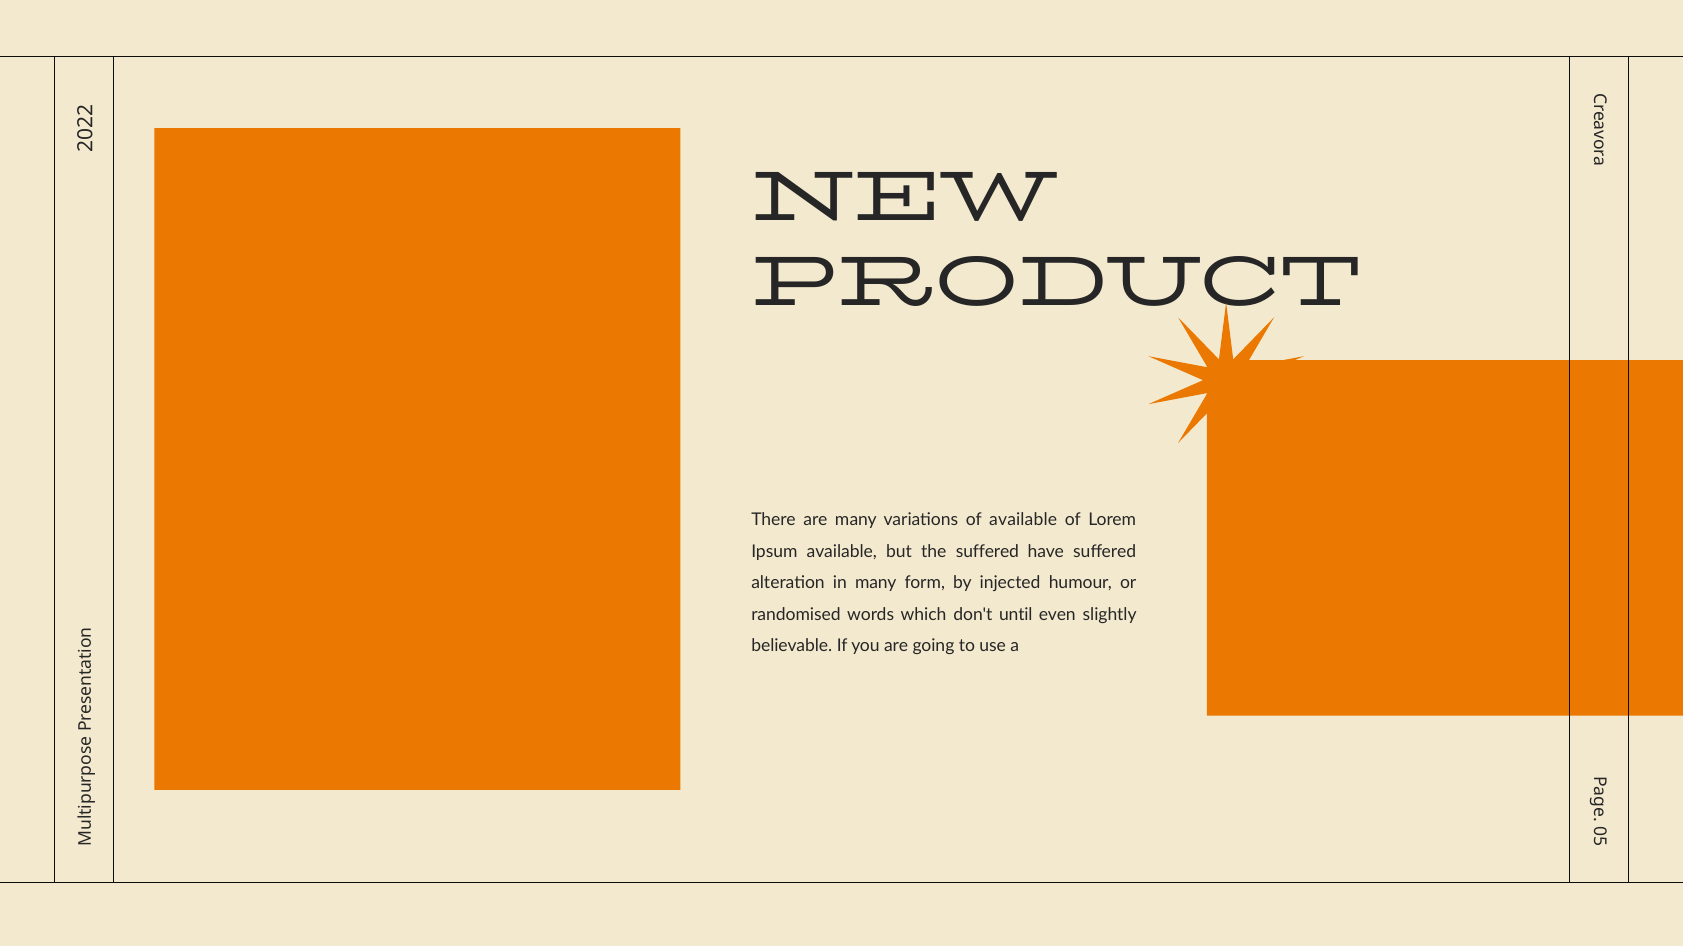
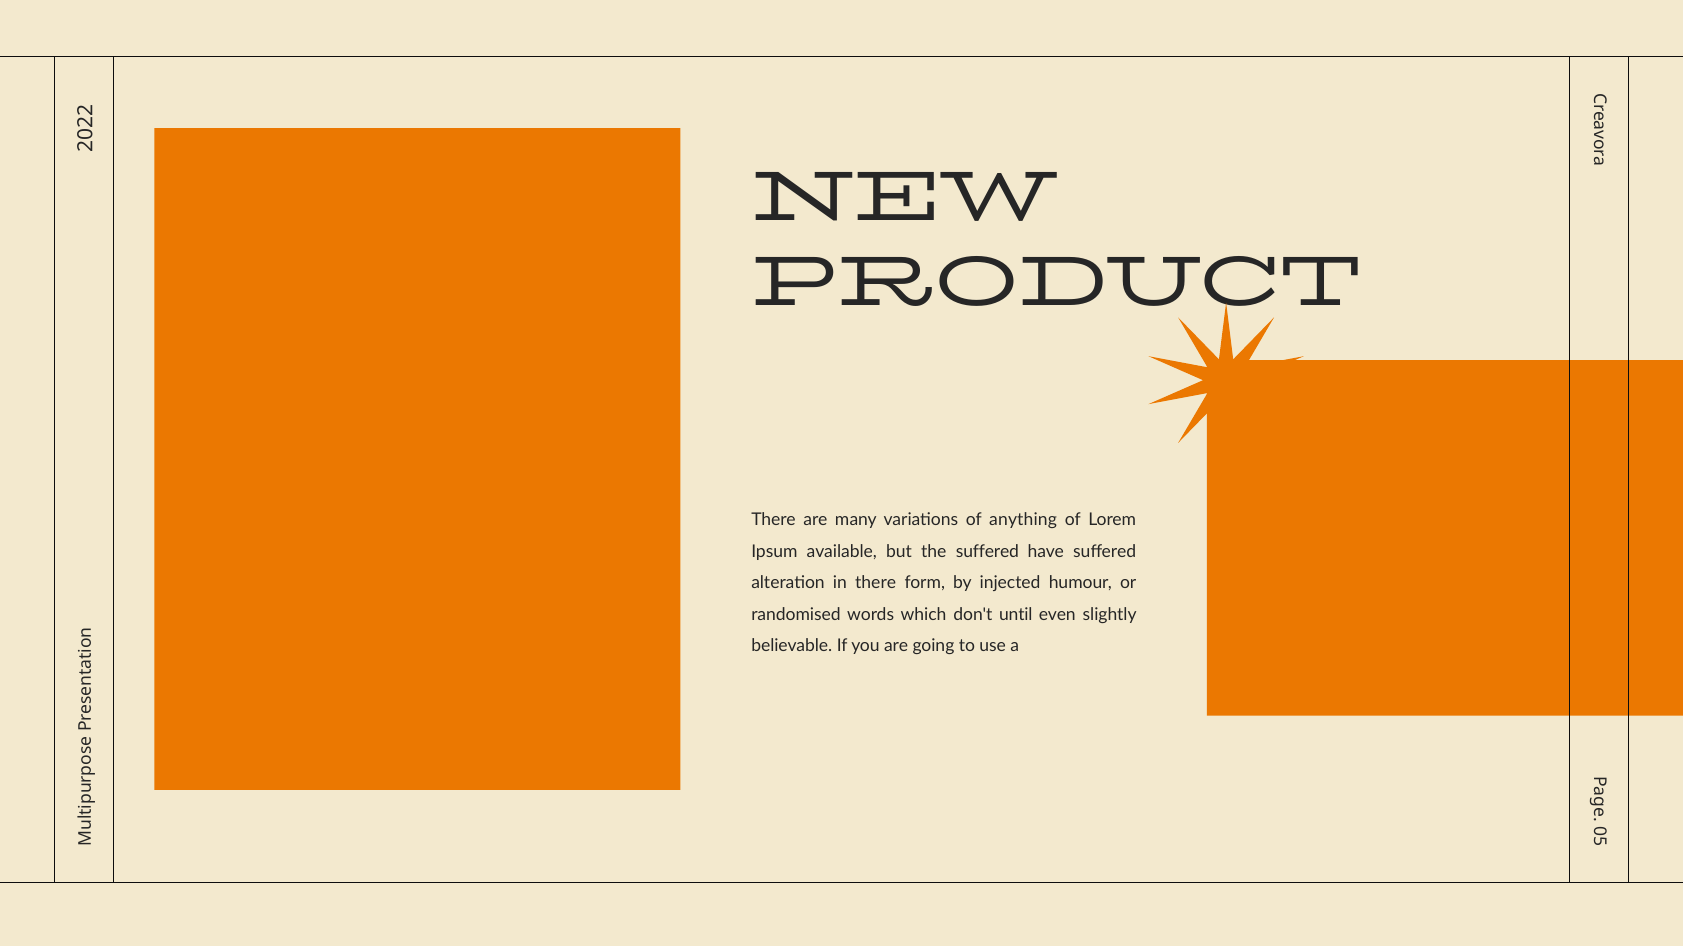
of available: available -> anything
in many: many -> there
